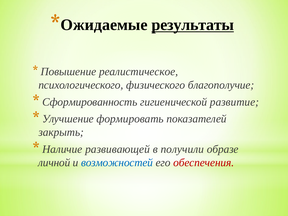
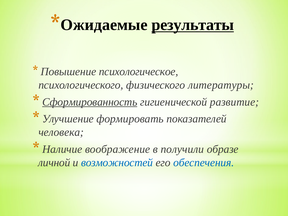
реалистическое: реалистическое -> психологическое
благополучие: благополучие -> литературы
Сформированность underline: none -> present
закрыть: закрыть -> человека
развивающей: развивающей -> воображение
обеспечения colour: red -> blue
